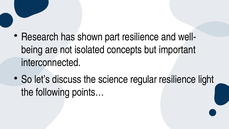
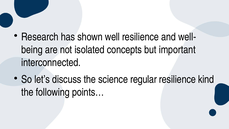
part: part -> well
light: light -> kind
